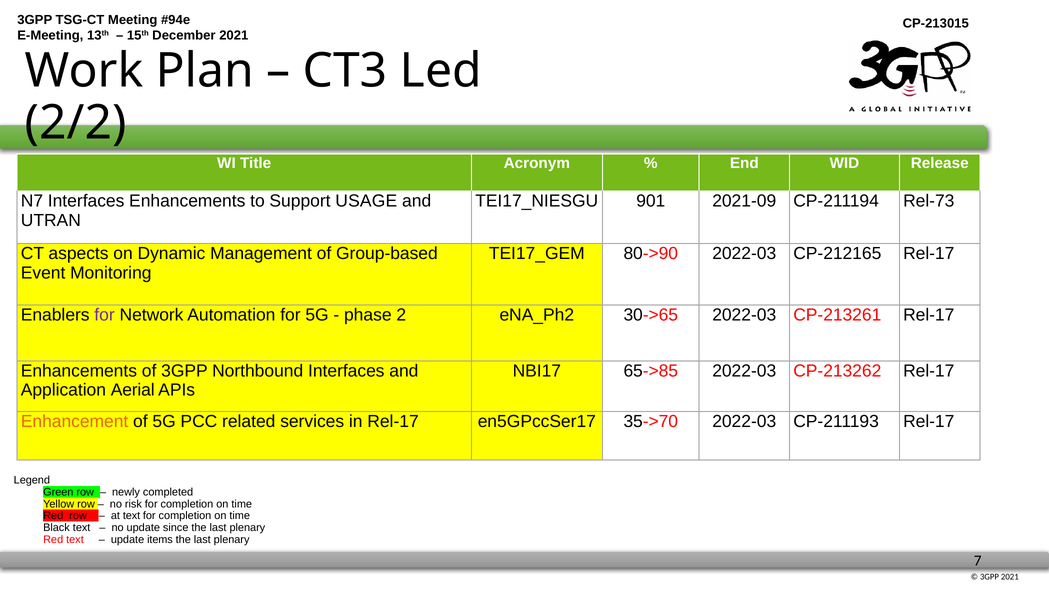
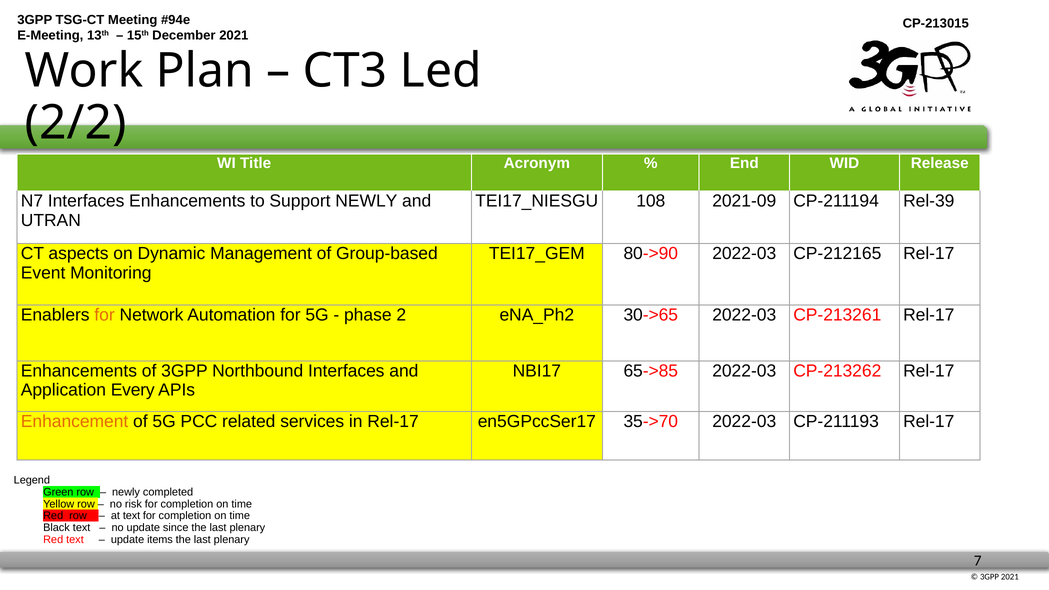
Support USAGE: USAGE -> NEWLY
901: 901 -> 108
Rel-73: Rel-73 -> Rel-39
for at (105, 315) colour: purple -> orange
Aerial: Aerial -> Every
